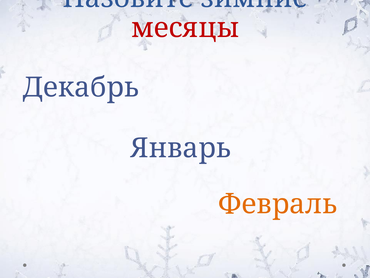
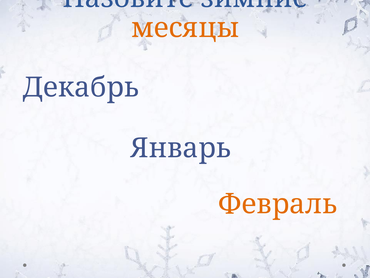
месяцы colour: red -> orange
